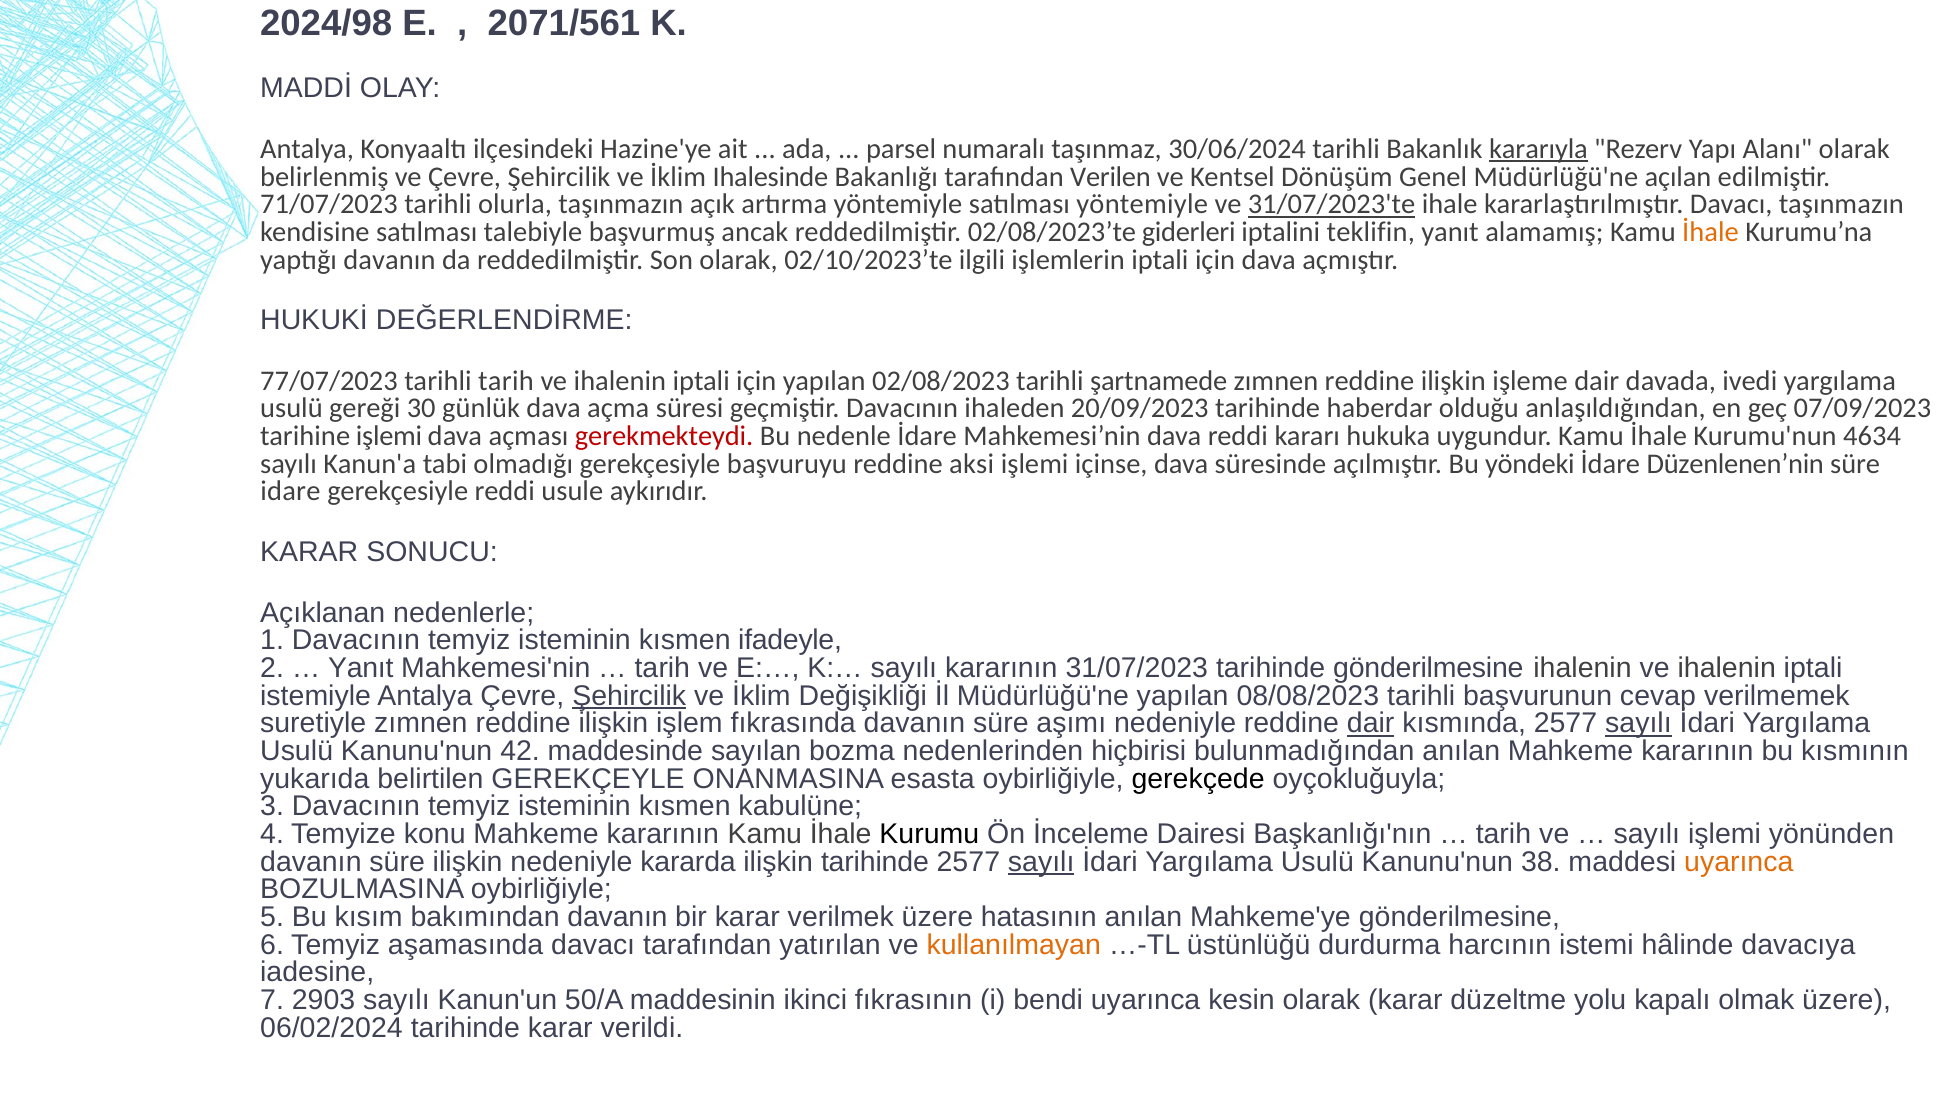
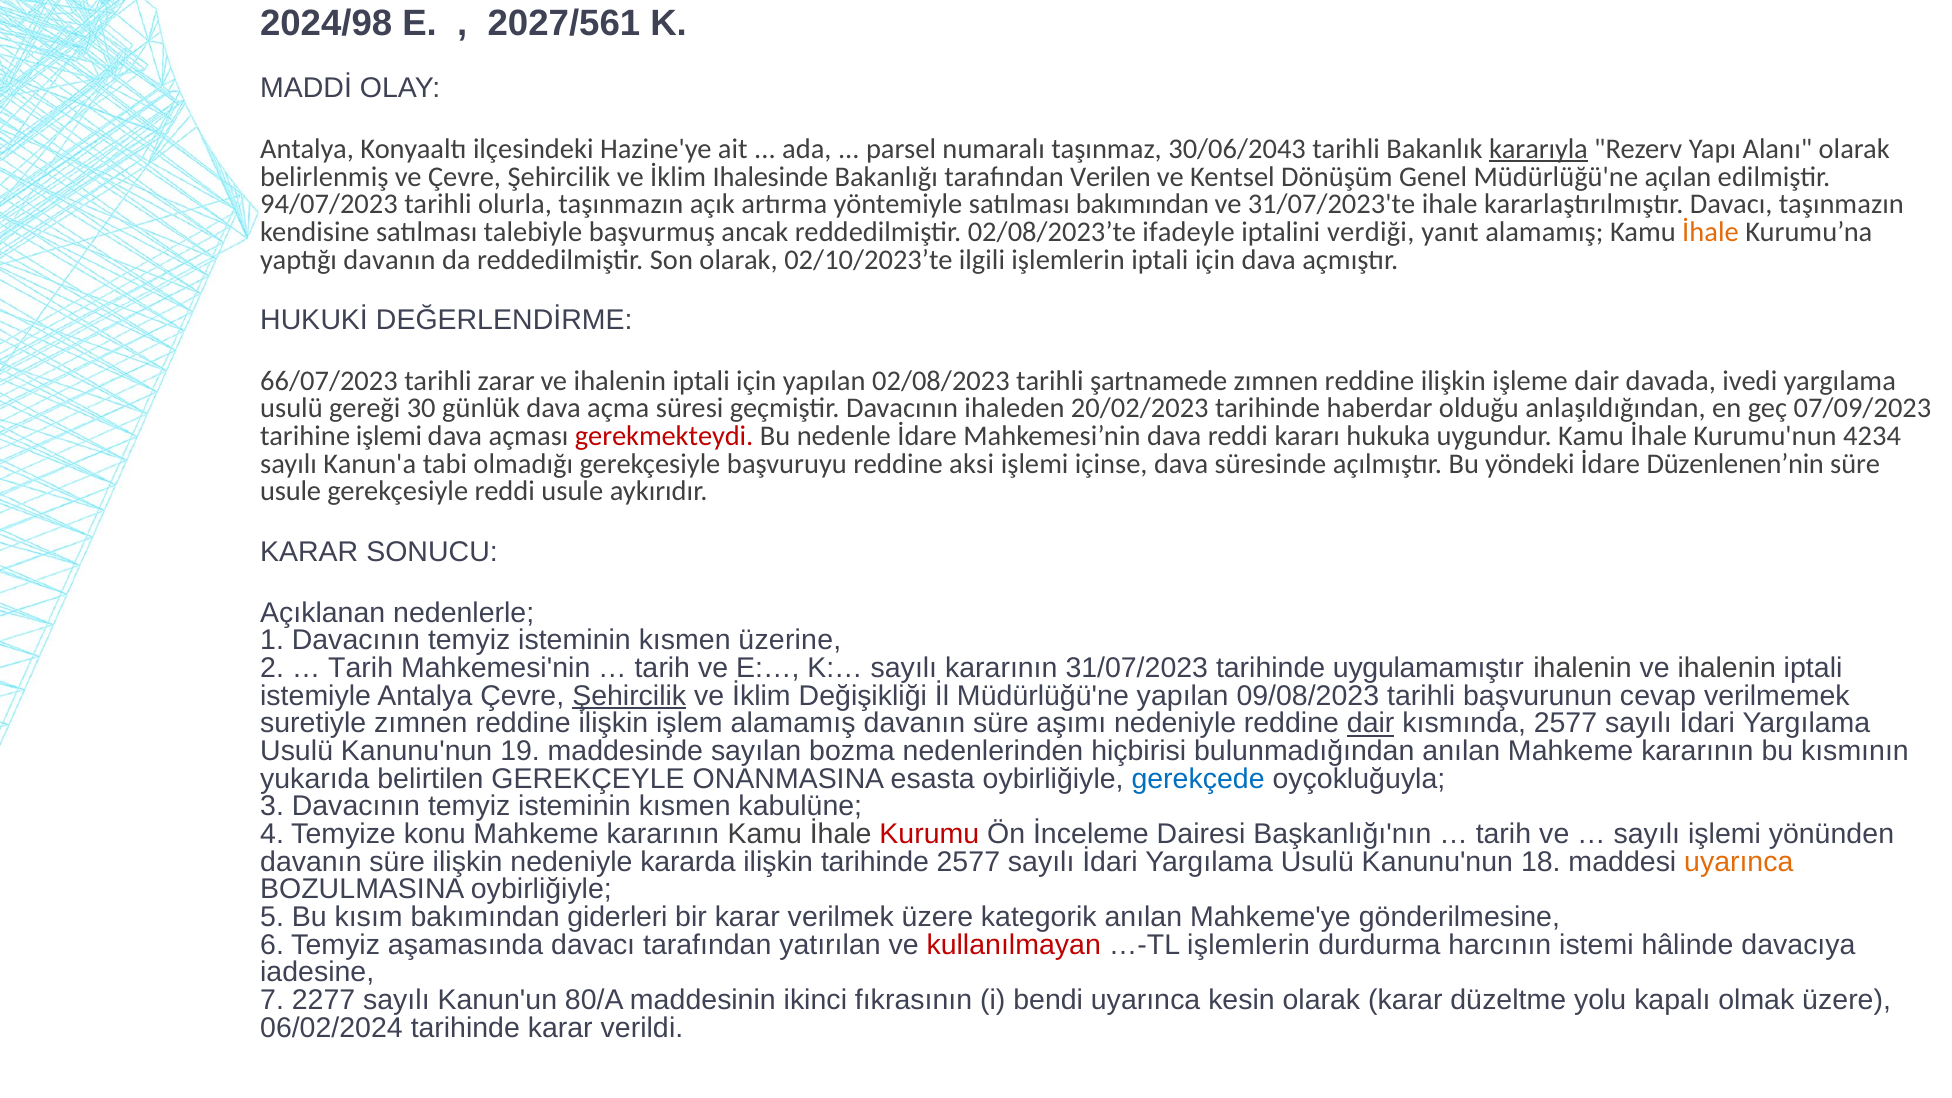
2071/561: 2071/561 -> 2027/561
30/06/2024: 30/06/2024 -> 30/06/2043
71/07/2023: 71/07/2023 -> 94/07/2023
satılması yöntemiyle: yöntemiyle -> bakımından
31/07/2023'te underline: present -> none
giderleri: giderleri -> ifadeyle
teklifin: teklifin -> verdiği
77/07/2023: 77/07/2023 -> 66/07/2023
tarihli tarih: tarih -> zarar
20/09/2023: 20/09/2023 -> 20/02/2023
4634: 4634 -> 4234
idare at (290, 492): idare -> usule
ifadeyle: ifadeyle -> üzerine
Yanıt at (361, 668): Yanıt -> Tarih
tarihinde gönderilmesine: gönderilmesine -> uygulamamıştır
08/08/2023: 08/08/2023 -> 09/08/2023
işlem fıkrasında: fıkrasında -> alamamış
sayılı at (1638, 723) underline: present -> none
42: 42 -> 19
gerekçede colour: black -> blue
Kurumu colour: black -> red
sayılı at (1041, 862) underline: present -> none
38: 38 -> 18
bakımından davanın: davanın -> giderleri
hatasının: hatasının -> kategorik
kullanılmayan colour: orange -> red
…-TL üstünlüğü: üstünlüğü -> işlemlerin
2903: 2903 -> 2277
50/A: 50/A -> 80/A
